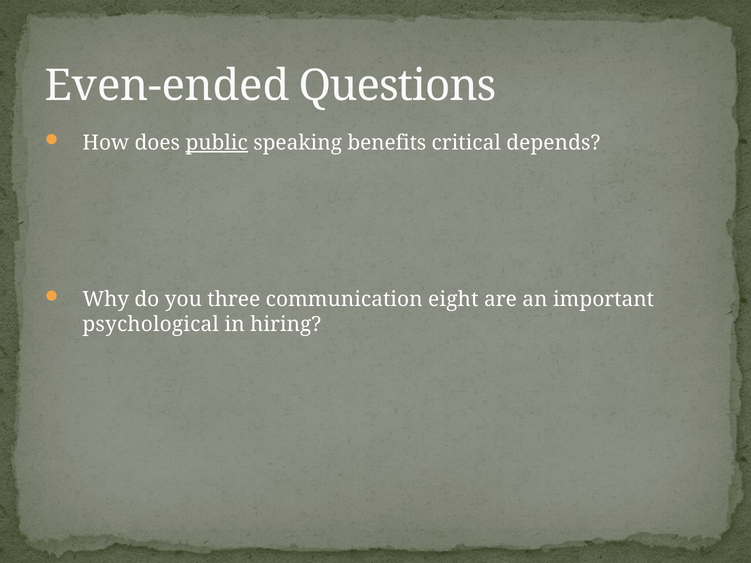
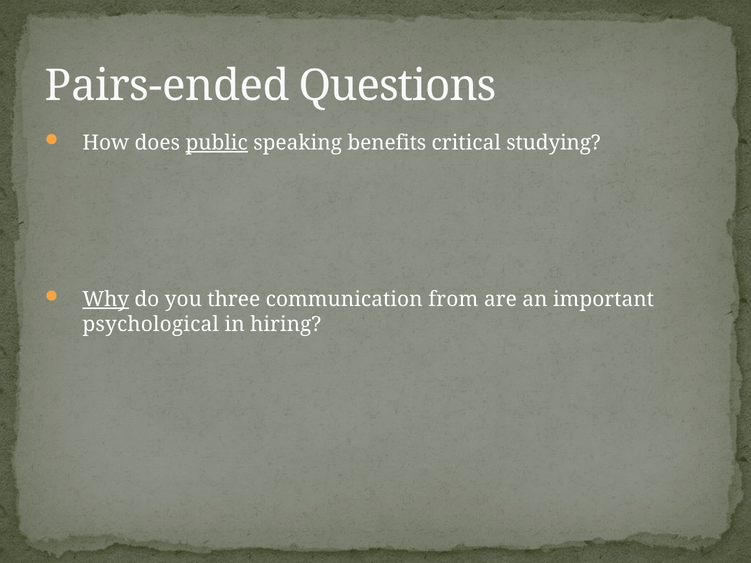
Even-ended: Even-ended -> Pairs-ended
depends: depends -> studying
Why underline: none -> present
eight: eight -> from
